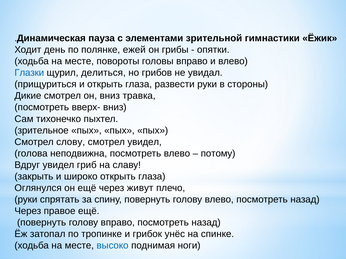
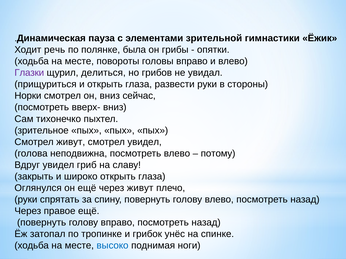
день: день -> речь
ежей: ежей -> была
Глазки colour: blue -> purple
Дикие: Дикие -> Норки
травка: травка -> сейчас
Смотрел слову: слову -> живут
